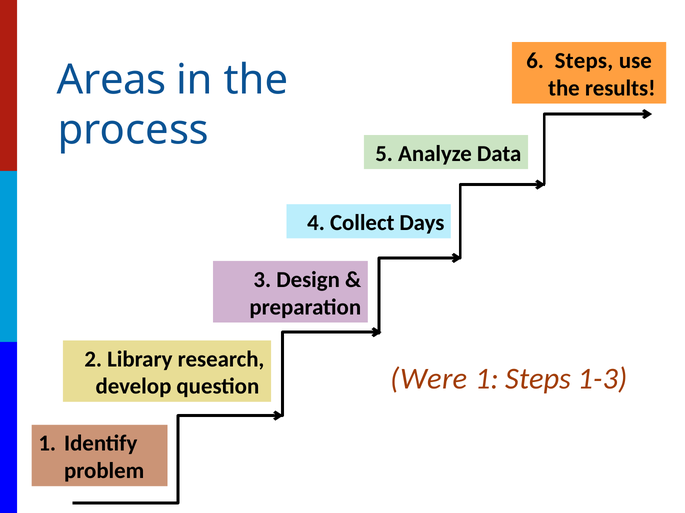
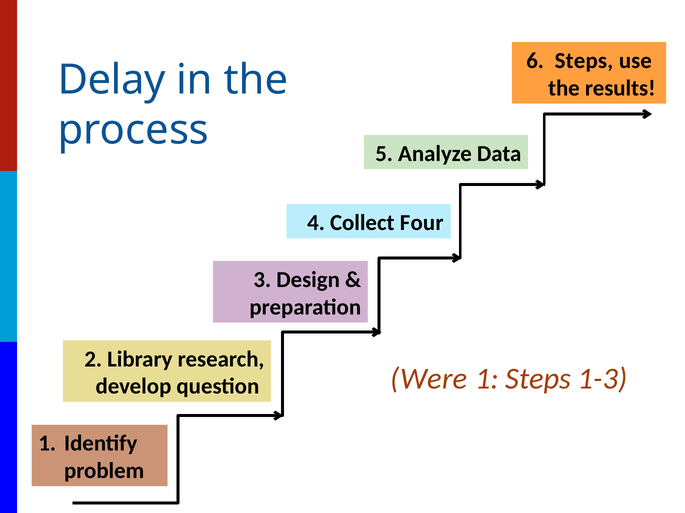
Areas: Areas -> Delay
Days: Days -> Four
